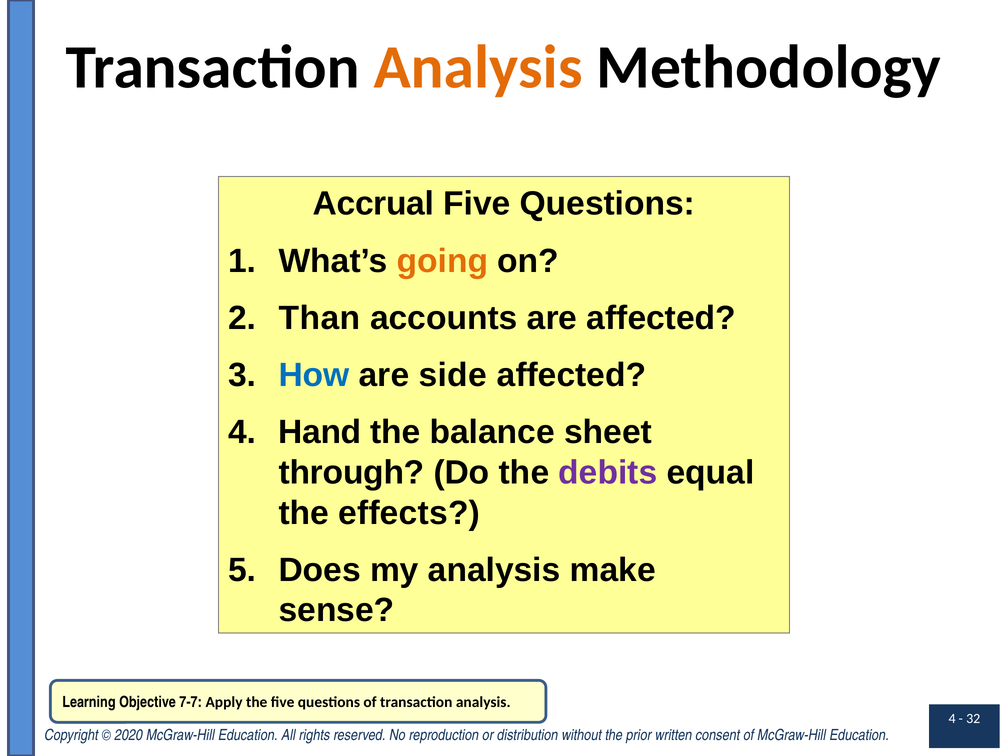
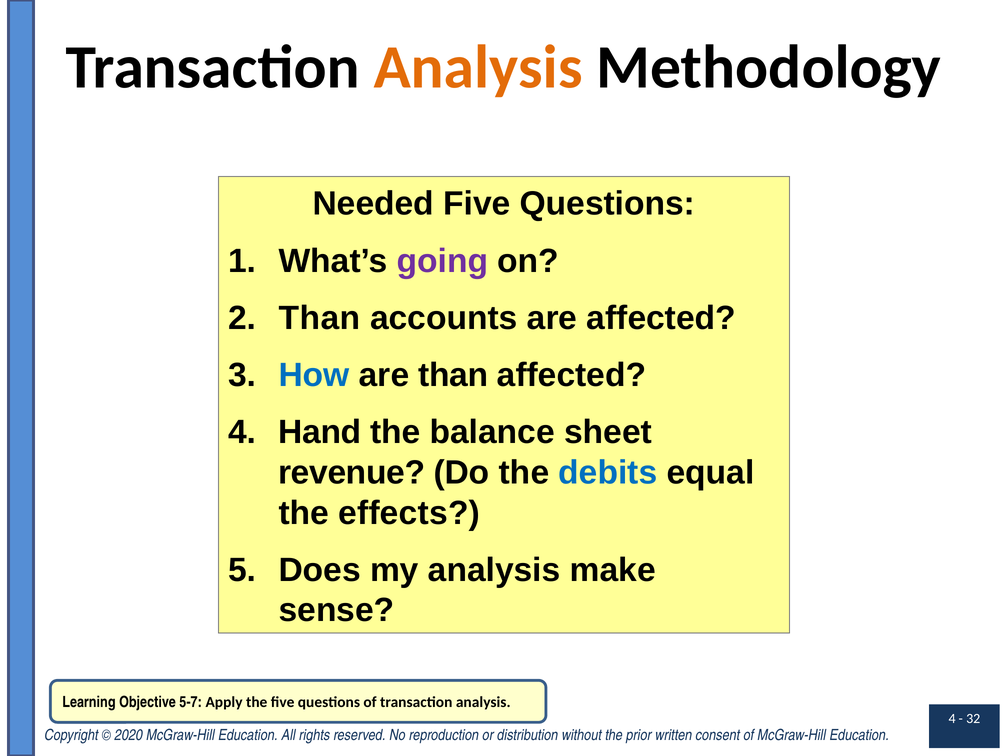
Accrual: Accrual -> Needed
going colour: orange -> purple
are side: side -> than
through: through -> revenue
debits colour: purple -> blue
7-7: 7-7 -> 5-7
